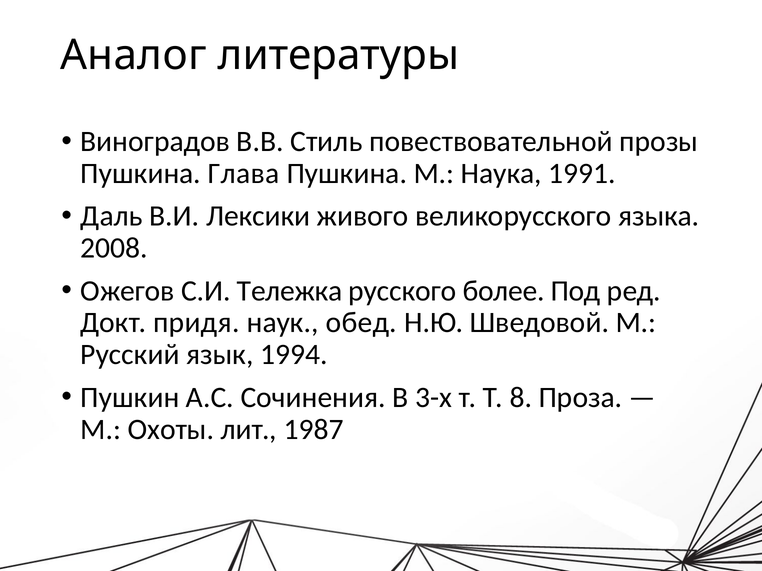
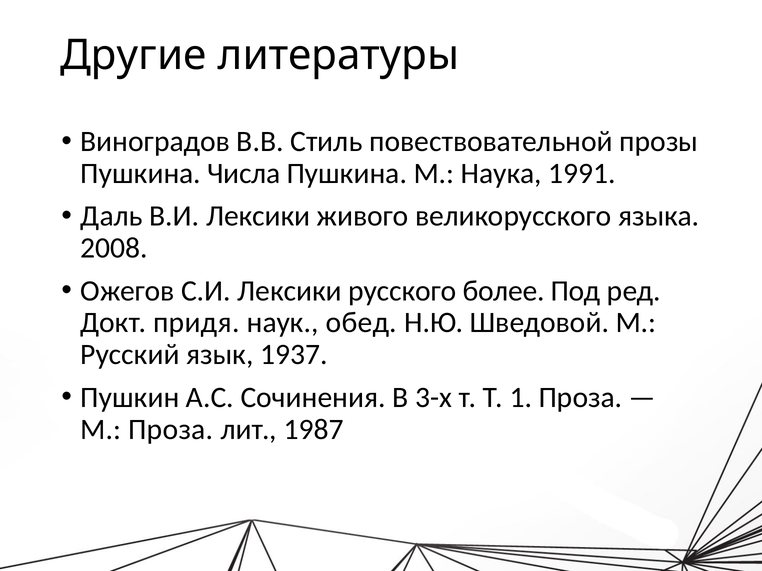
Аналог: Аналог -> Другие
Глава: Глава -> Числа
С.И Тележка: Тележка -> Лексики
1994: 1994 -> 1937
8: 8 -> 1
М Охоты: Охоты -> Проза
